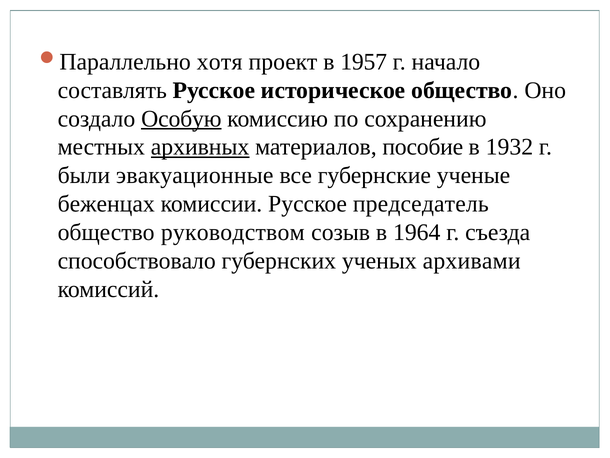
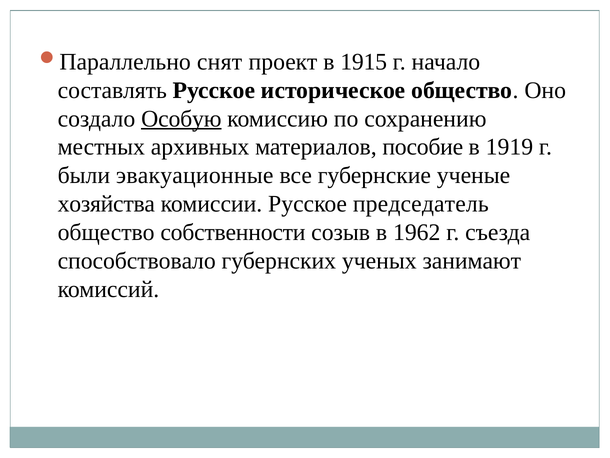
хотя: хотя -> снят
1957: 1957 -> 1915
архивных underline: present -> none
1932: 1932 -> 1919
беженцах: беженцах -> хозяйства
руководством: руководством -> собственности
1964: 1964 -> 1962
архивами: архивами -> занимают
